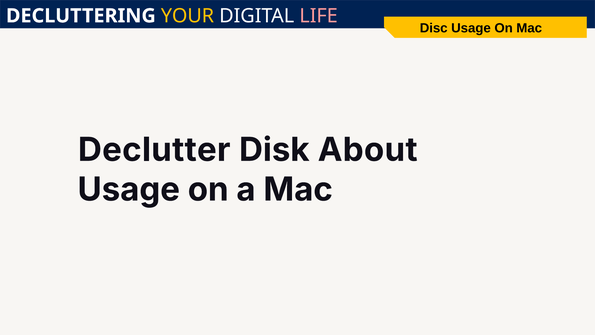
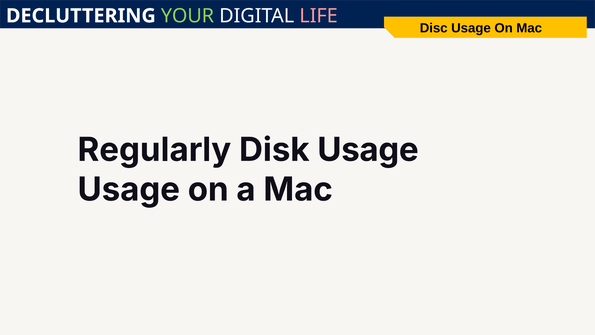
YOUR colour: yellow -> light green
Declutter: Declutter -> Regularly
Disk About: About -> Usage
